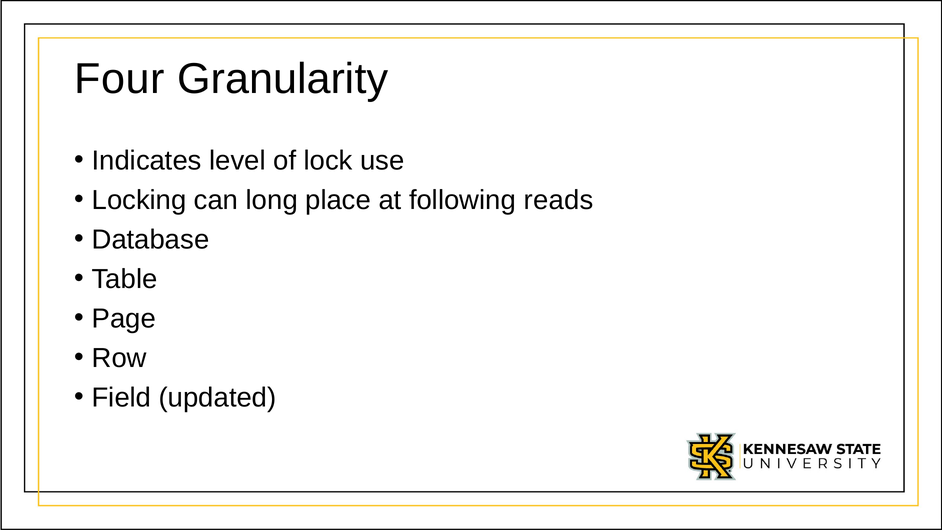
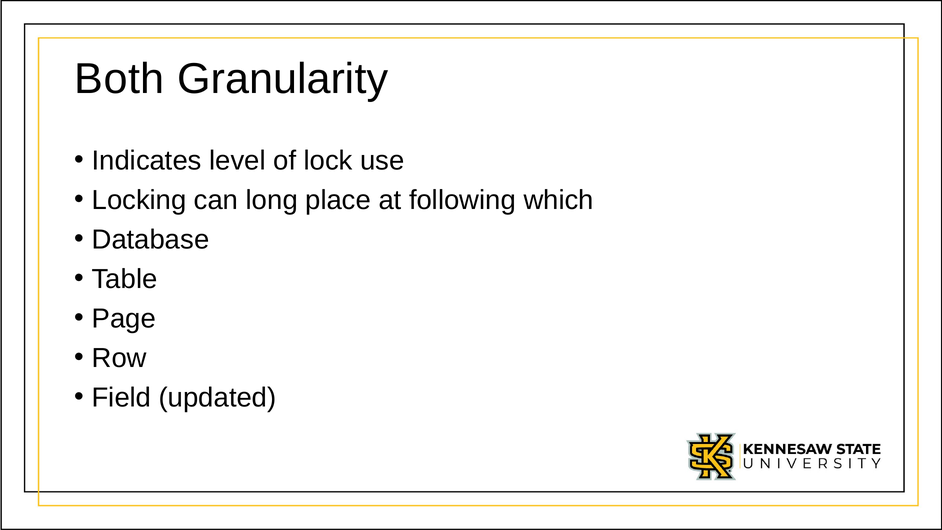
Four: Four -> Both
reads: reads -> which
